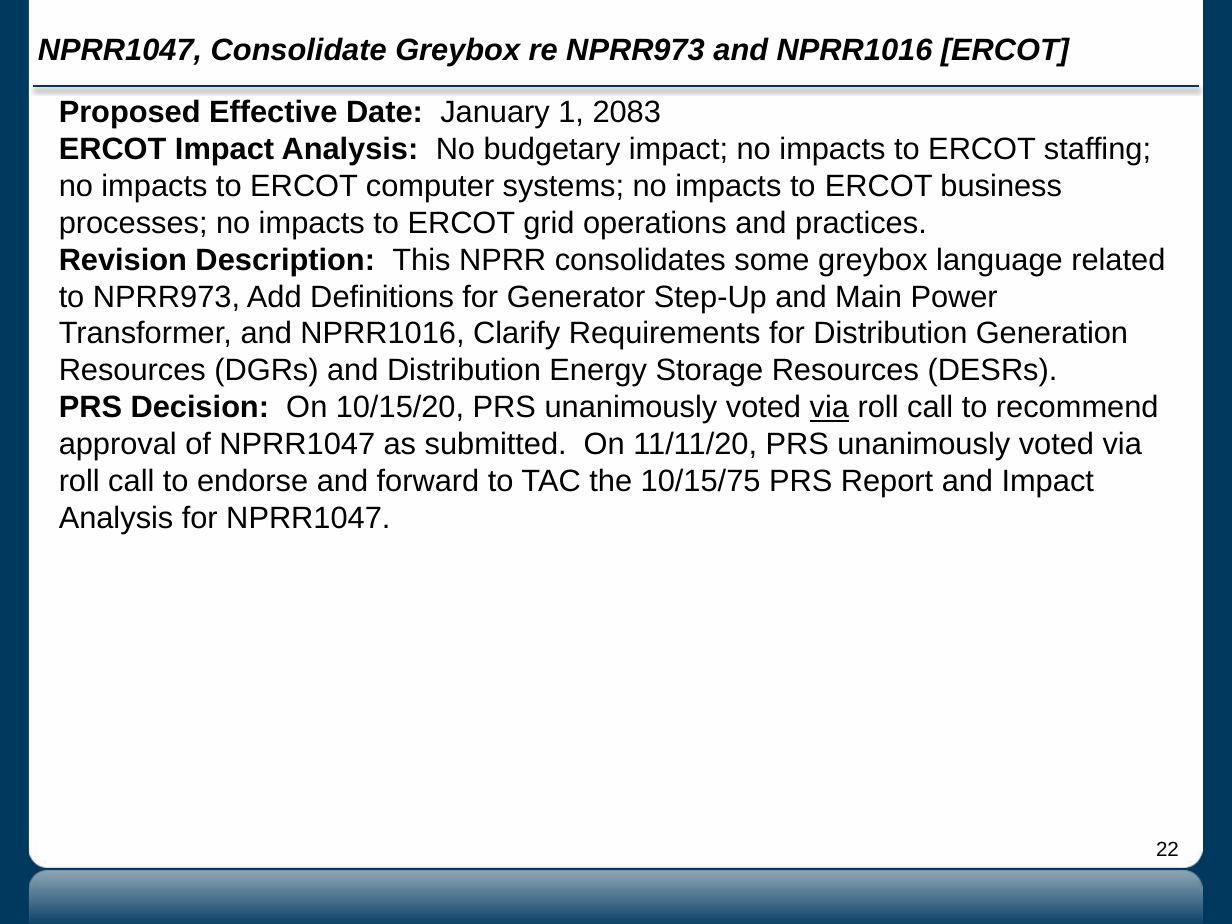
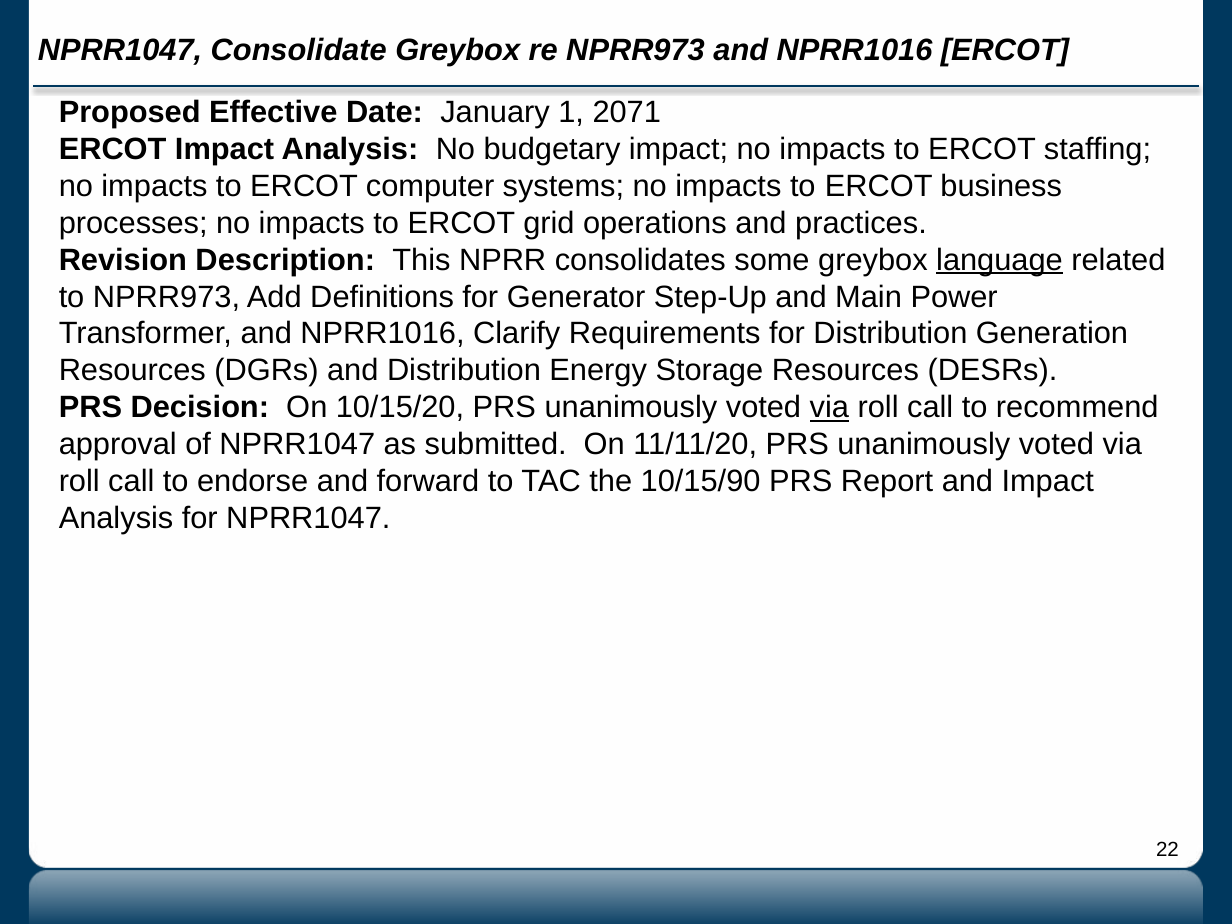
2083: 2083 -> 2071
language underline: none -> present
10/15/75: 10/15/75 -> 10/15/90
